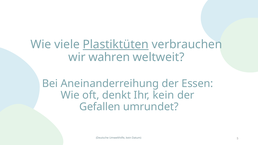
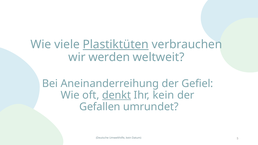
wahren: wahren -> werden
Essen: Essen -> Gefiel
denkt underline: none -> present
